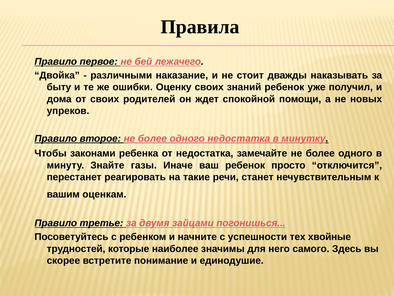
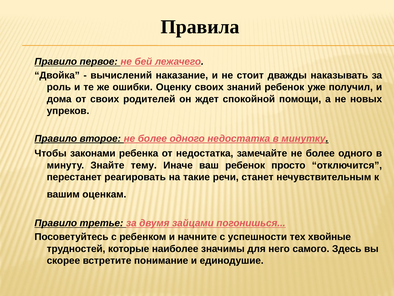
различными: различными -> вычислений
быту: быту -> роль
газы: газы -> тему
